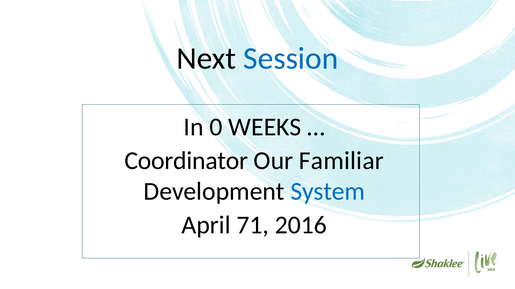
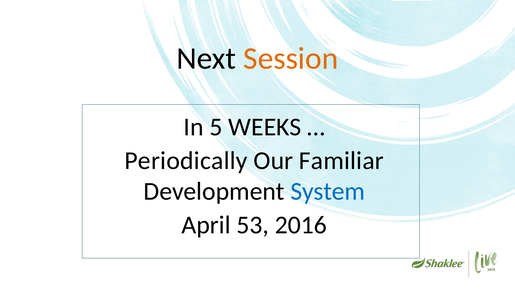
Session colour: blue -> orange
0: 0 -> 5
Coordinator: Coordinator -> Periodically
71: 71 -> 53
